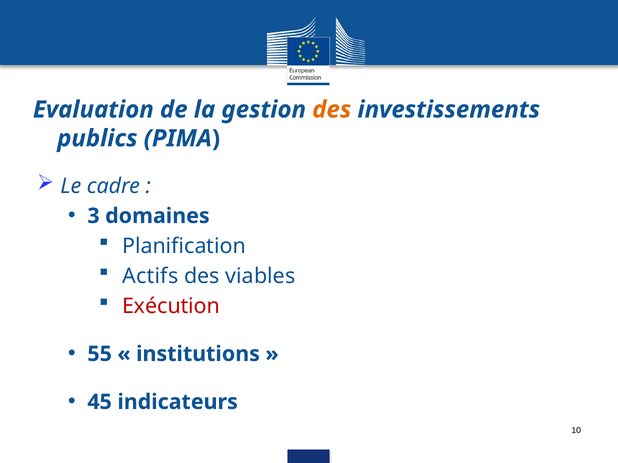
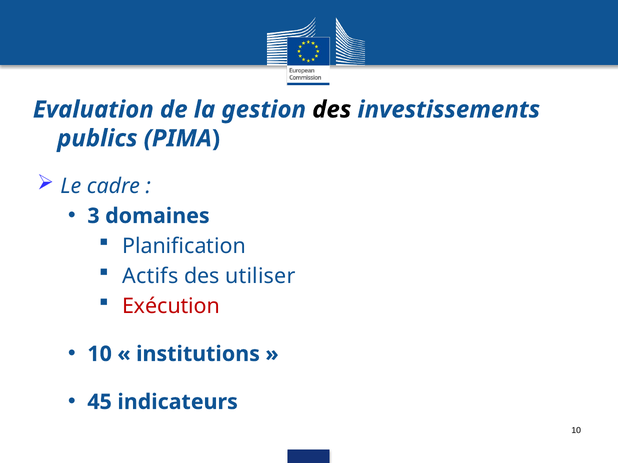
des at (332, 110) colour: orange -> black
viables: viables -> utiliser
55 at (100, 354): 55 -> 10
